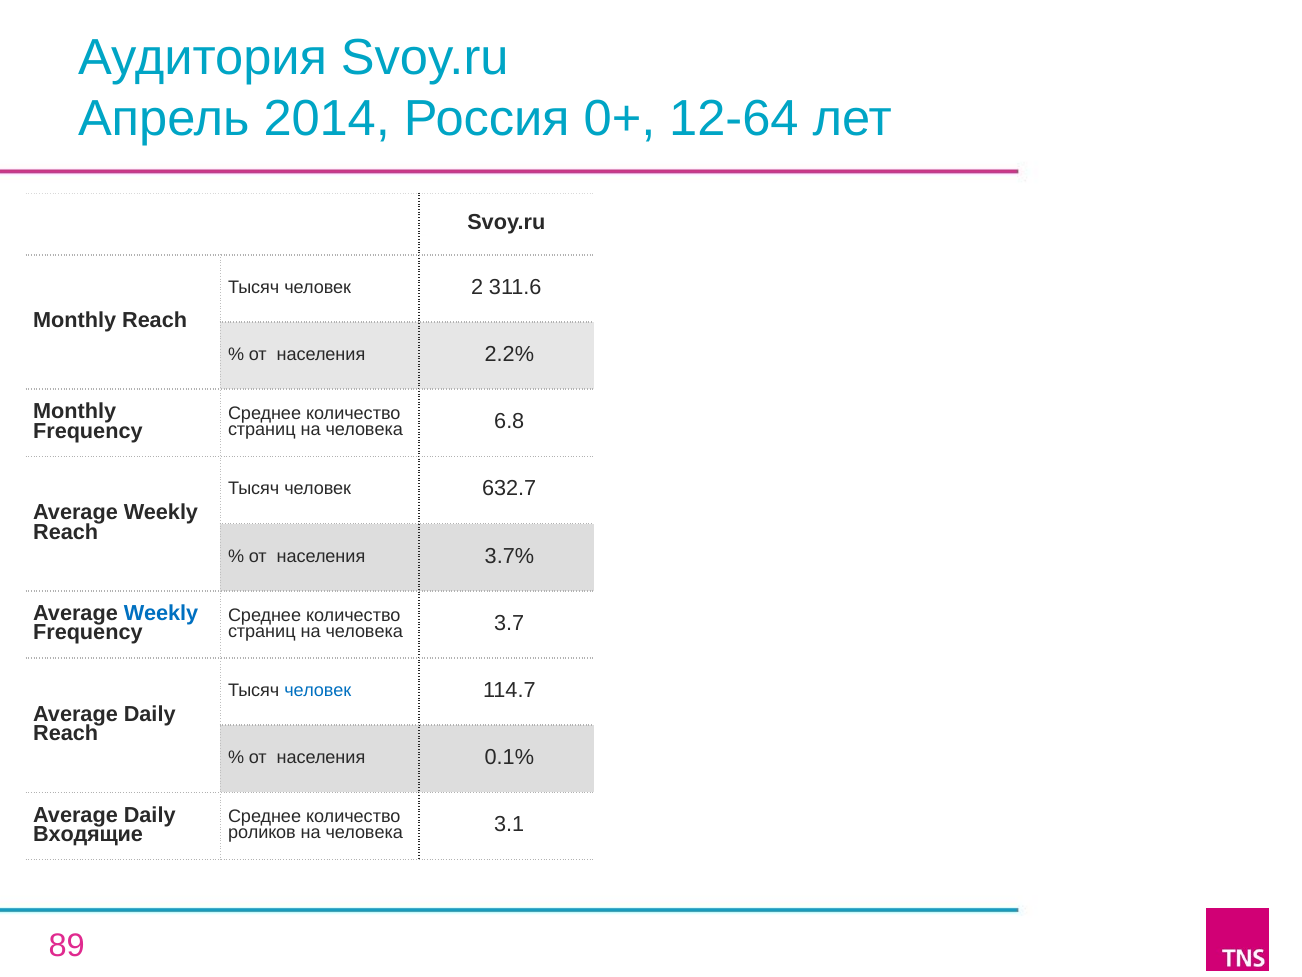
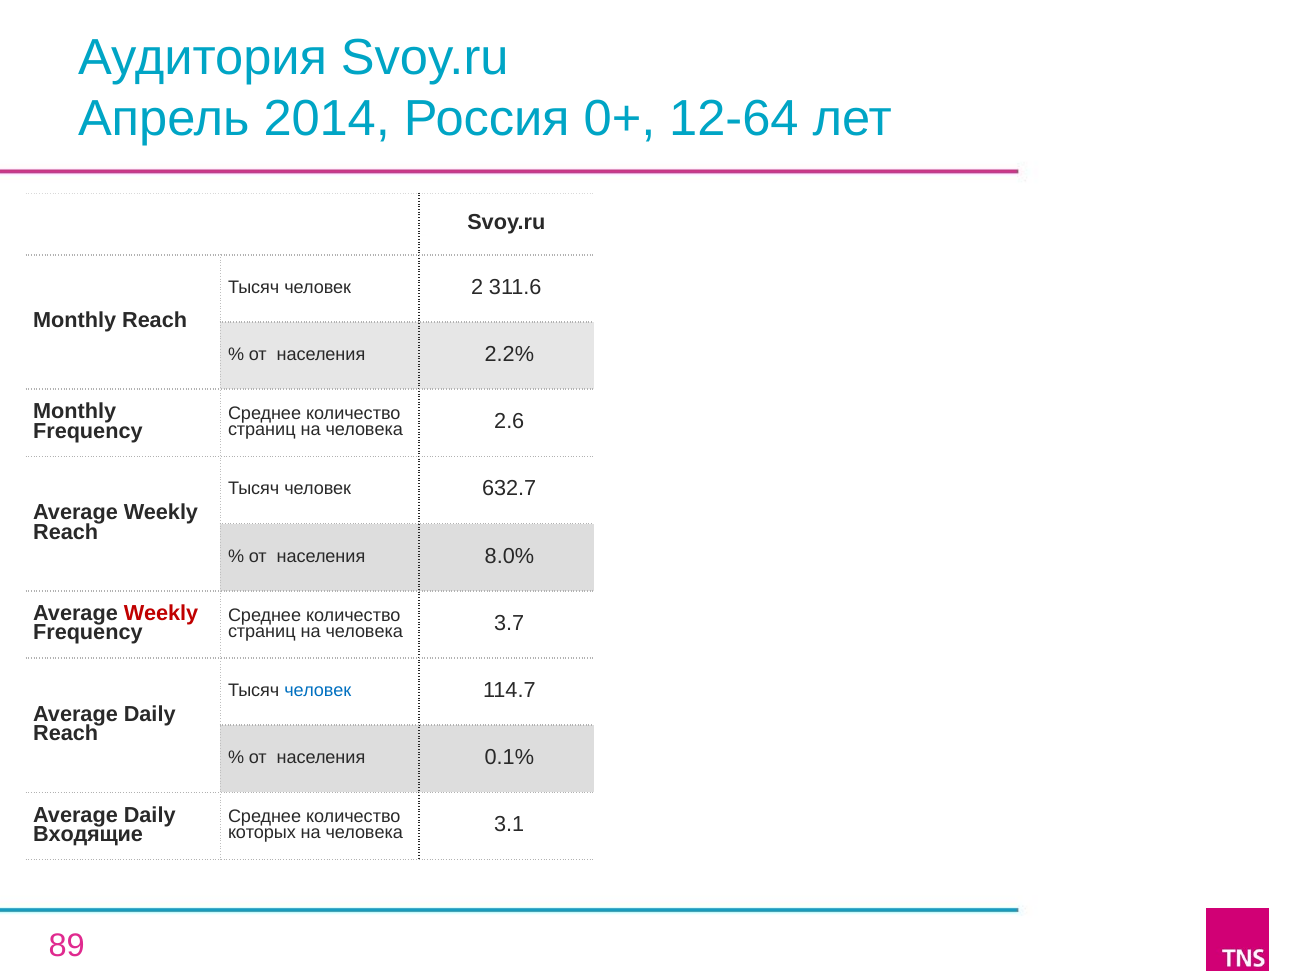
6.8: 6.8 -> 2.6
3.7%: 3.7% -> 8.0%
Weekly at (161, 613) colour: blue -> red
роликов: роликов -> которых
